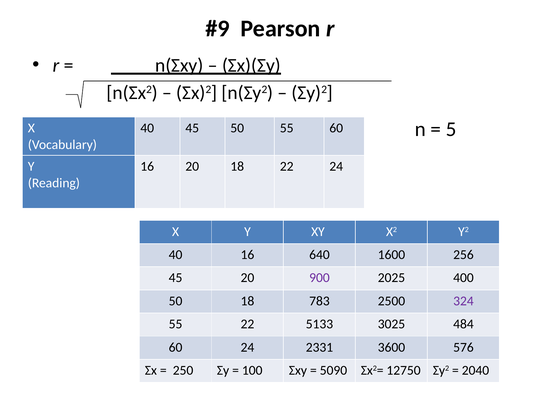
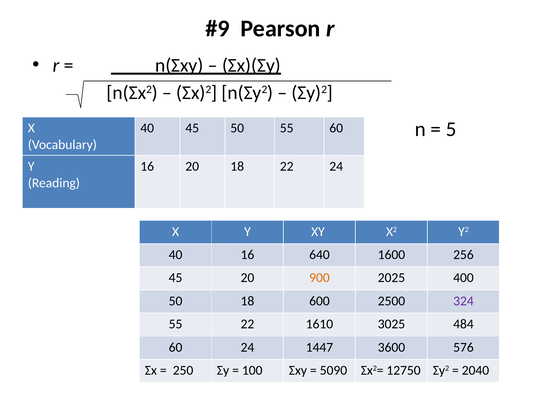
900 colour: purple -> orange
783: 783 -> 600
5133: 5133 -> 1610
2331: 2331 -> 1447
